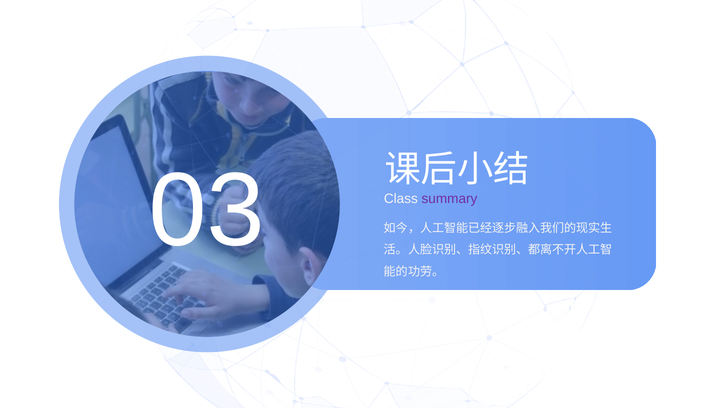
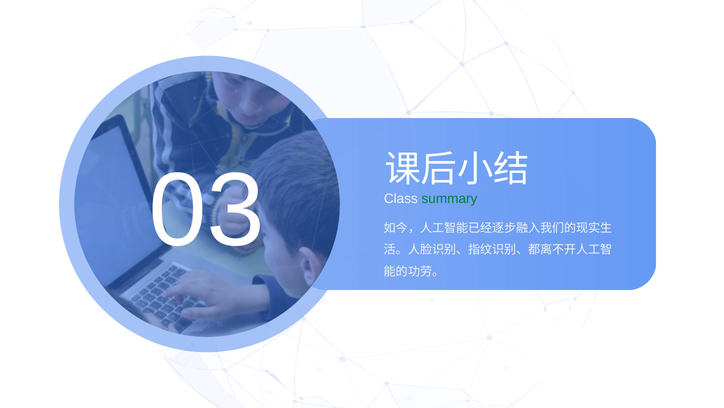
summary colour: purple -> green
